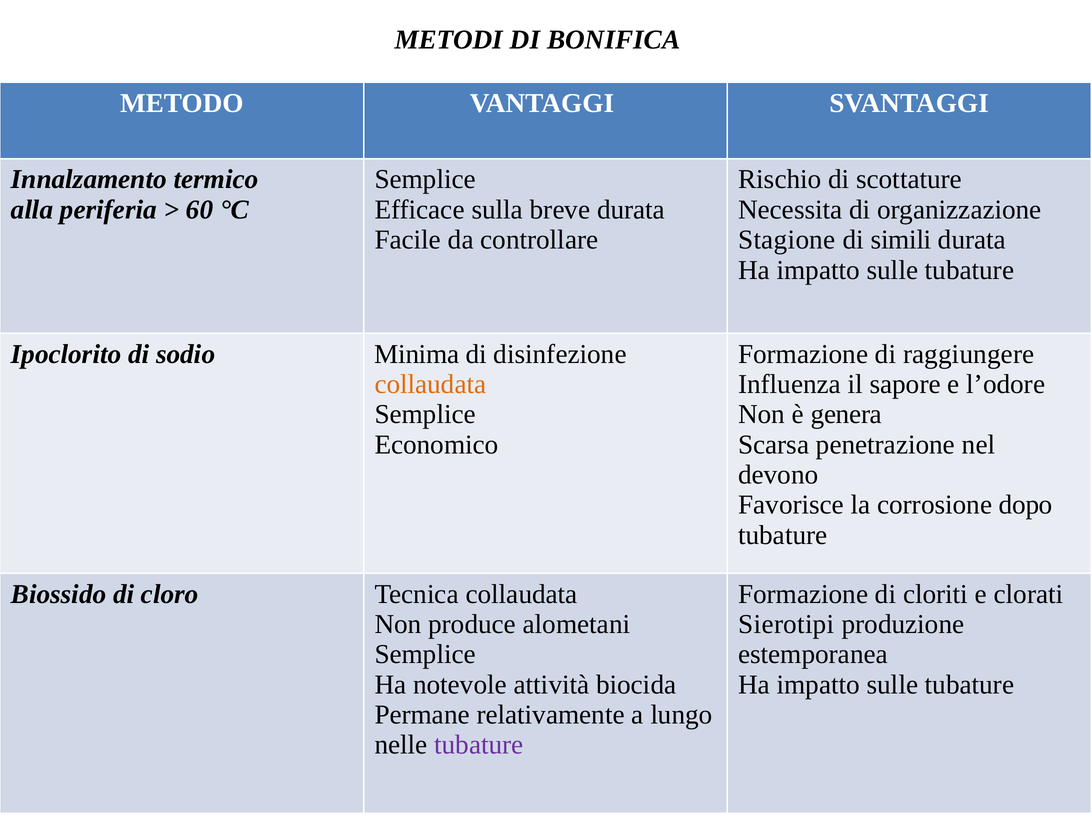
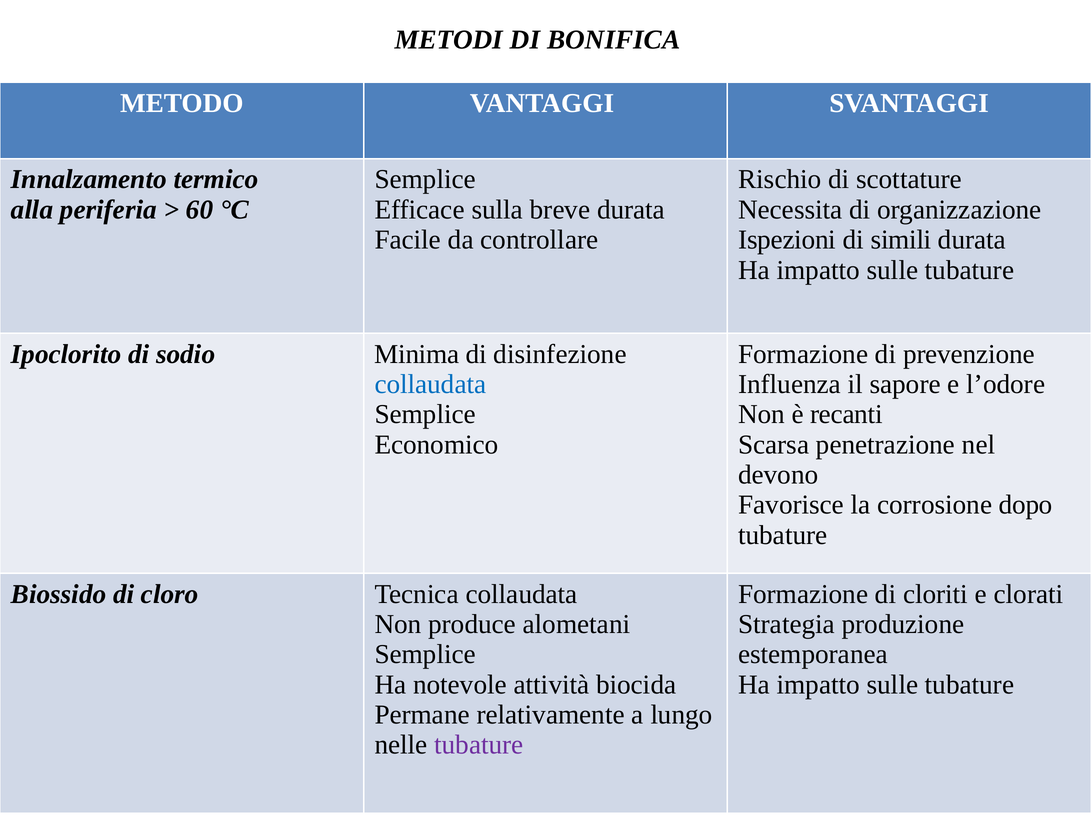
Stagione: Stagione -> Ispezioni
raggiungere: raggiungere -> prevenzione
collaudata at (430, 384) colour: orange -> blue
genera: genera -> recanti
Sierotipi: Sierotipi -> Strategia
